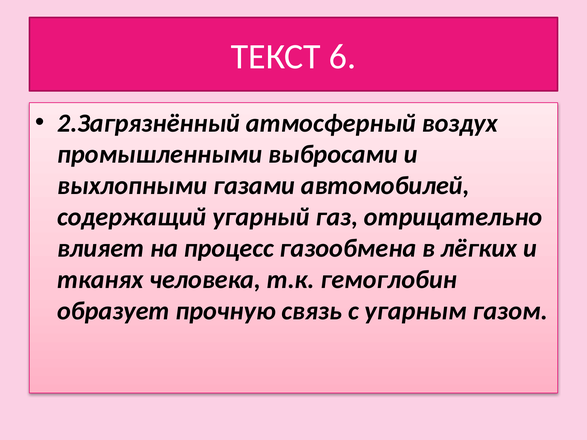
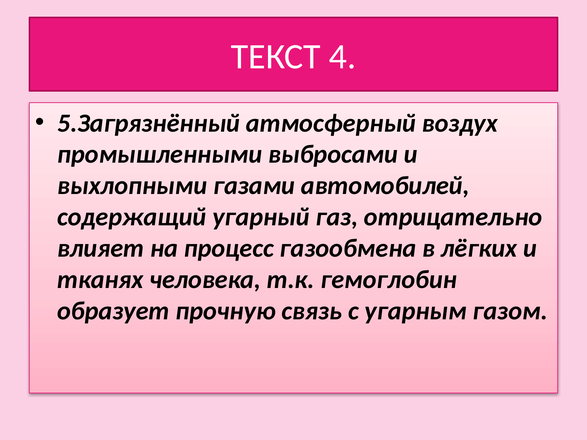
6: 6 -> 4
2.Загрязнённый: 2.Загрязнённый -> 5.Загрязнённый
